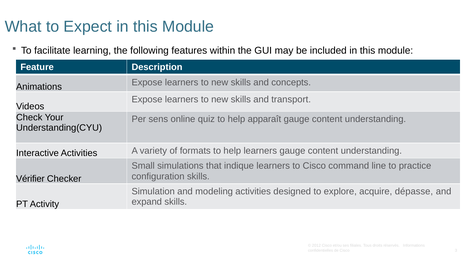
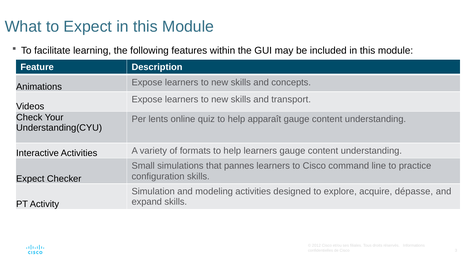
sens: sens -> lents
indique: indique -> pannes
Vérifier at (30, 179): Vérifier -> Expect
